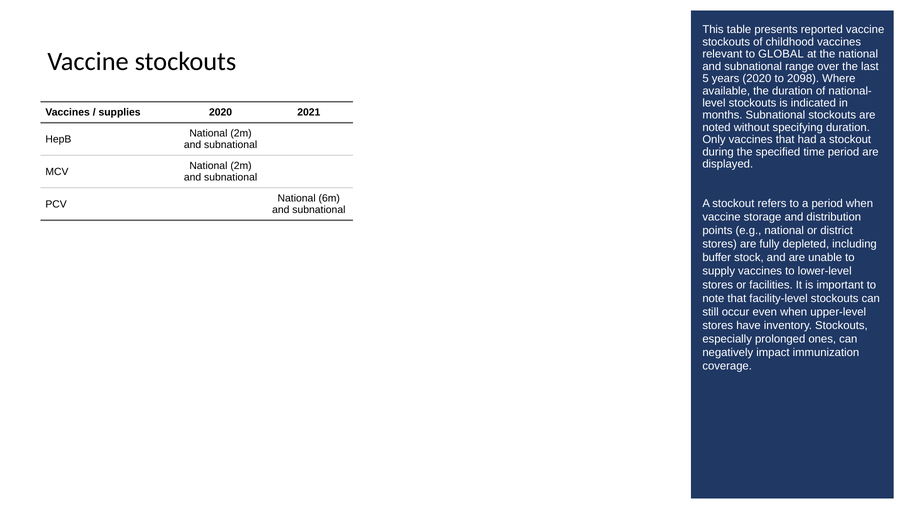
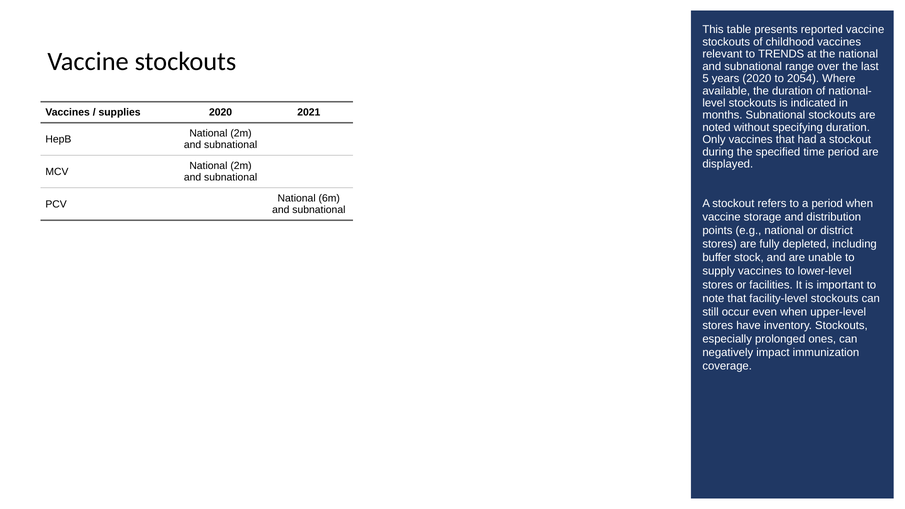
GLOBAL: GLOBAL -> TRENDS
2098: 2098 -> 2054
